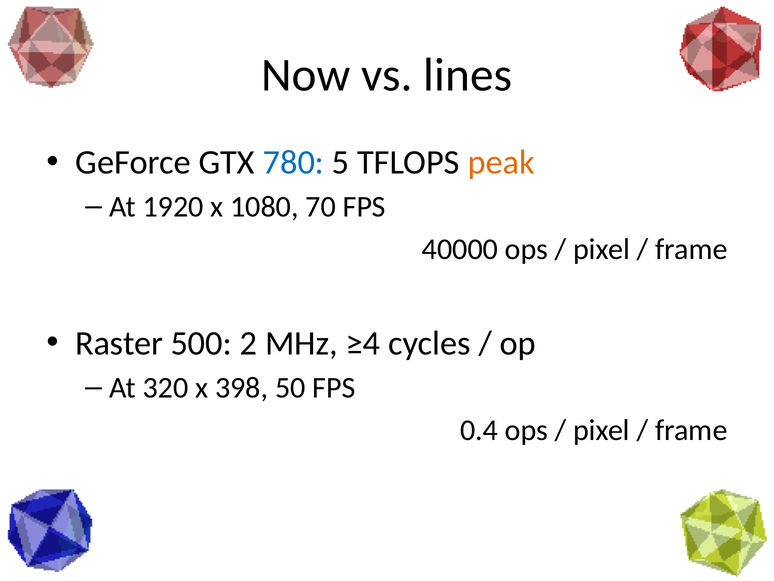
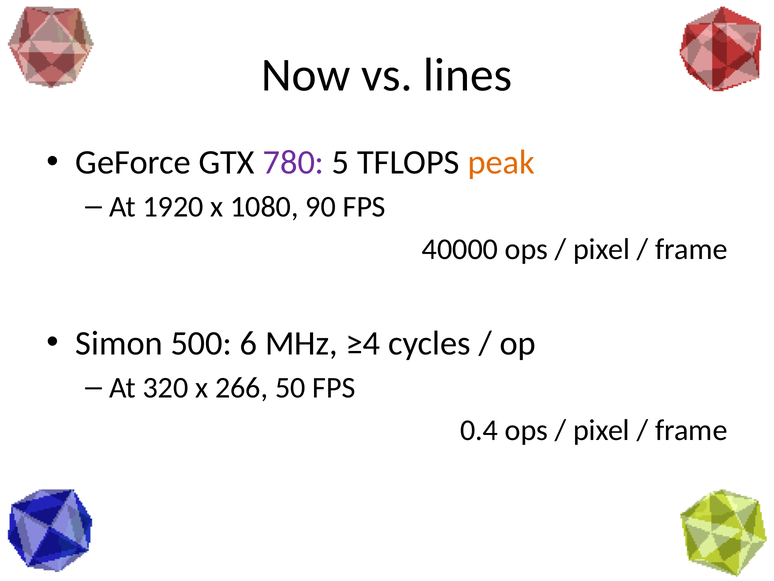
780 colour: blue -> purple
70: 70 -> 90
Raster: Raster -> Simon
2: 2 -> 6
398: 398 -> 266
